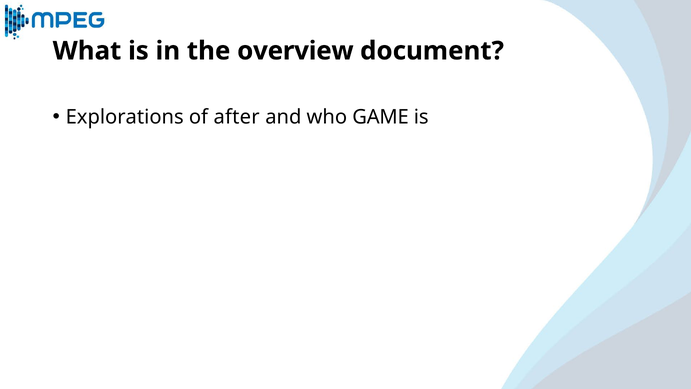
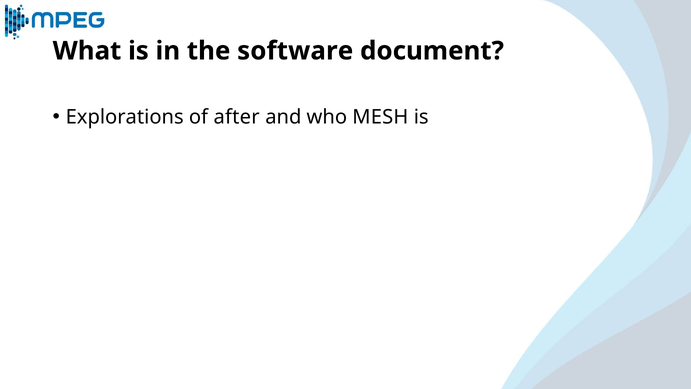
overview: overview -> software
GAME: GAME -> MESH
